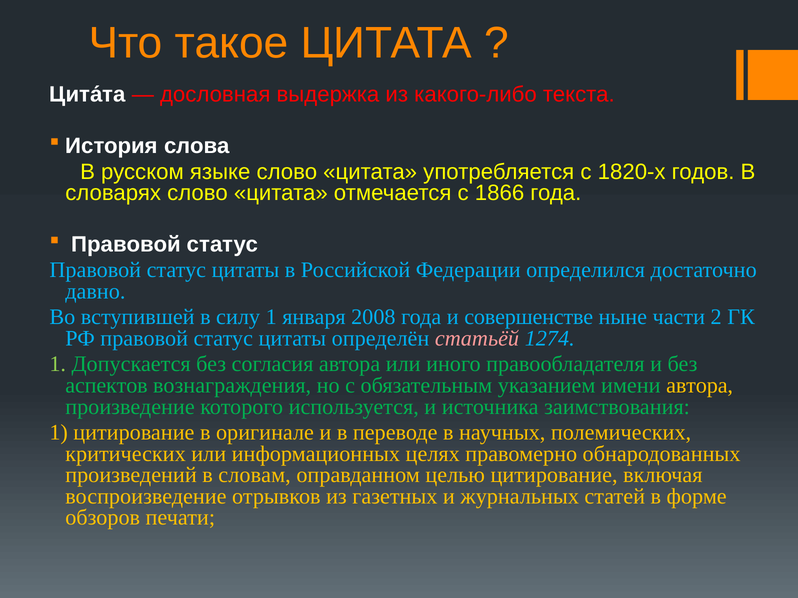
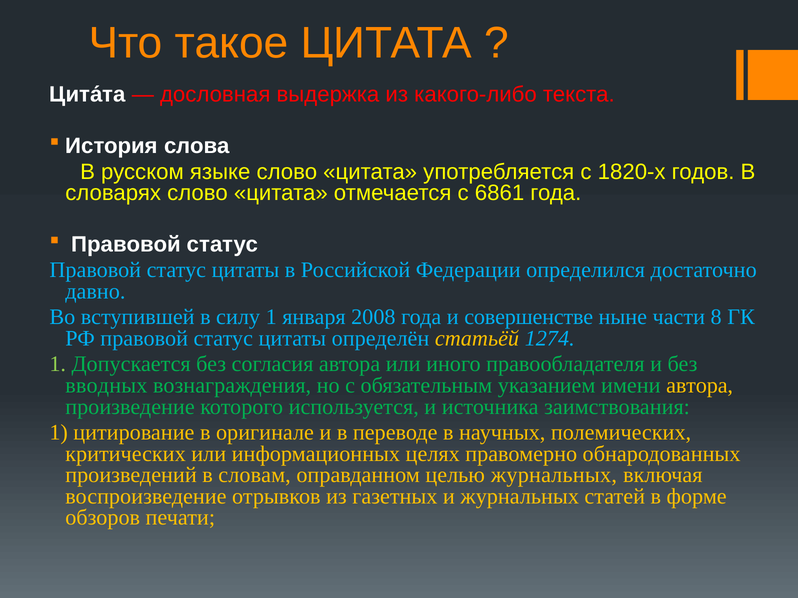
1866: 1866 -> 6861
2: 2 -> 8
статьёй colour: pink -> yellow
аспектов: аспектов -> вводных
целью цитирование: цитирование -> журнальных
